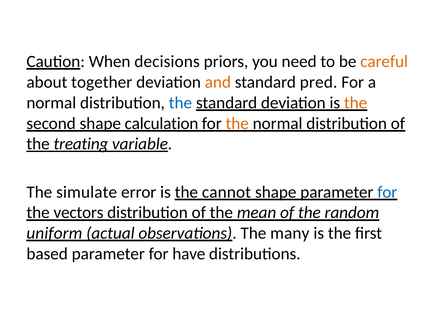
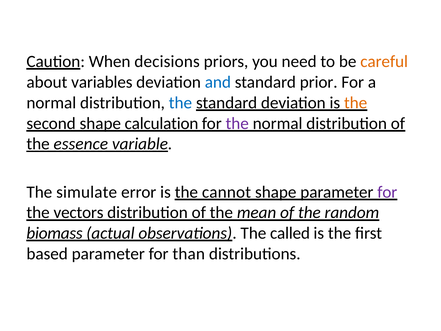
together: together -> variables
and colour: orange -> blue
pred: pred -> prior
the at (237, 123) colour: orange -> purple
treating: treating -> essence
for at (387, 192) colour: blue -> purple
uniform: uniform -> biomass
many: many -> called
have: have -> than
